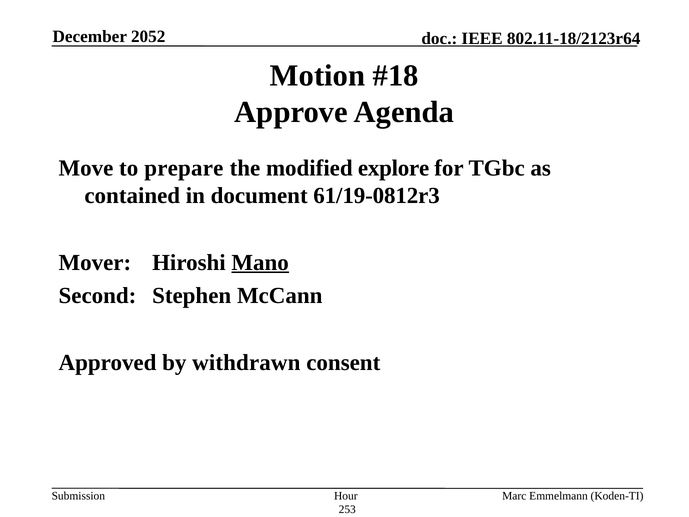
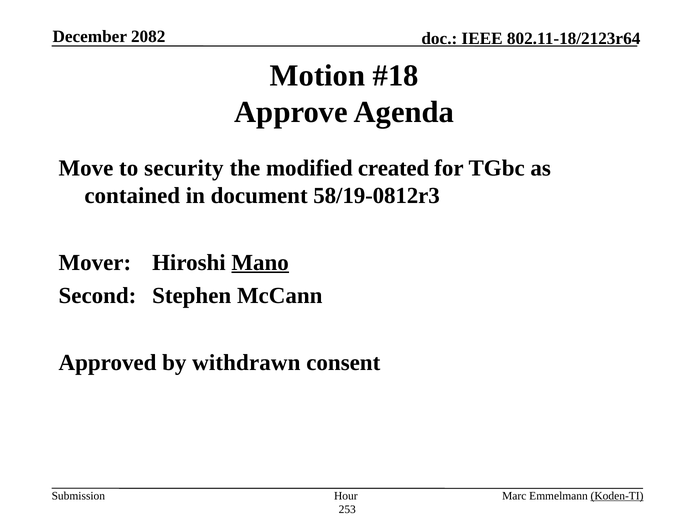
2052: 2052 -> 2082
prepare: prepare -> security
explore: explore -> created
61/19-0812r3: 61/19-0812r3 -> 58/19-0812r3
Koden-TI underline: none -> present
